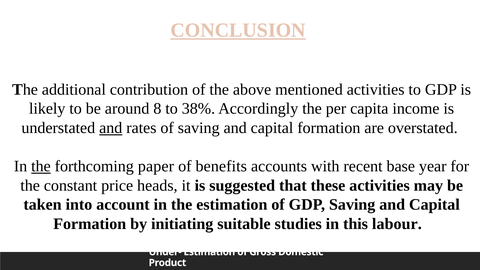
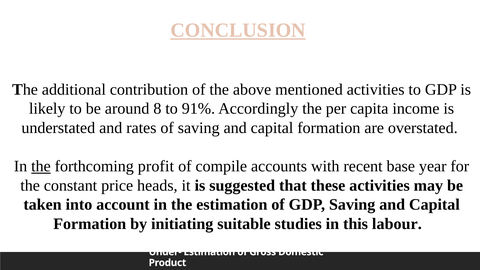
38%: 38% -> 91%
and at (111, 128) underline: present -> none
paper: paper -> profit
benefits: benefits -> compile
